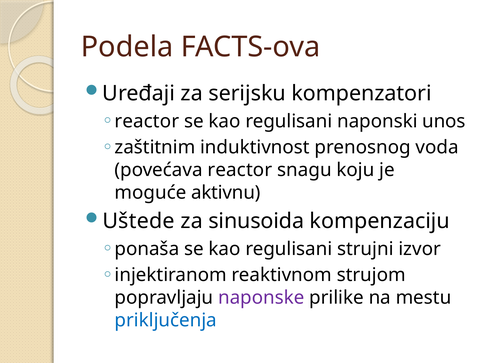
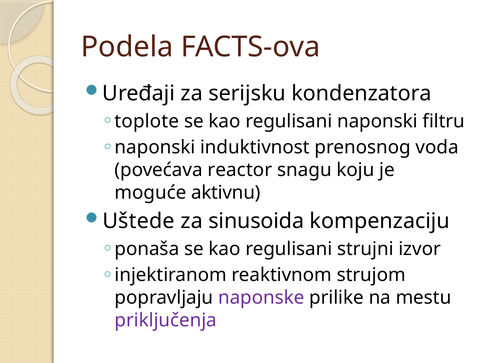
kompenzatori: kompenzatori -> kondenzatora
reactor at (147, 121): reactor -> toplote
unos: unos -> filtru
zaštitnim at (155, 147): zaštitnim -> naponski
priključenja colour: blue -> purple
